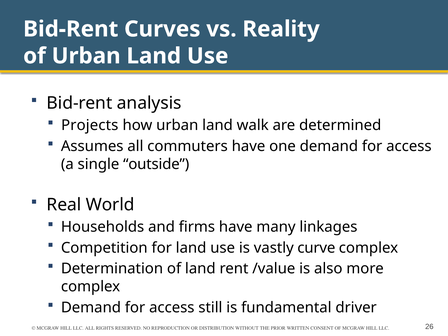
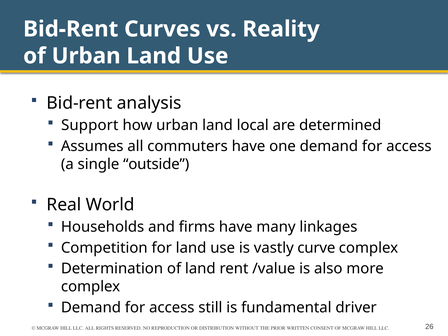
Projects: Projects -> Support
walk: walk -> local
